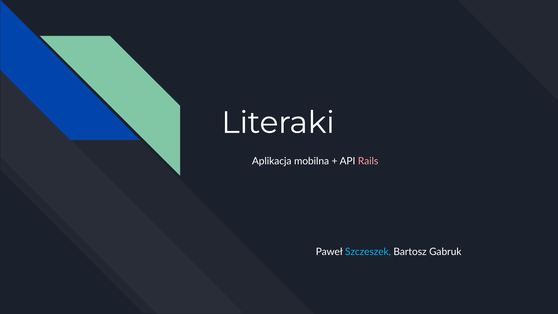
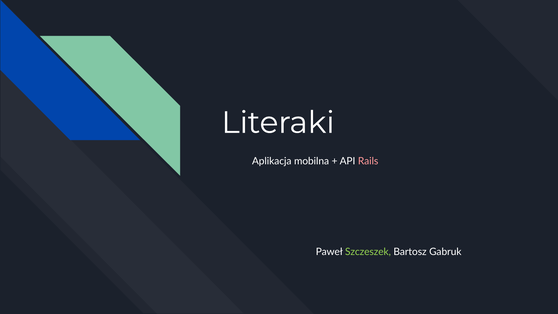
Szczeszek colour: light blue -> light green
